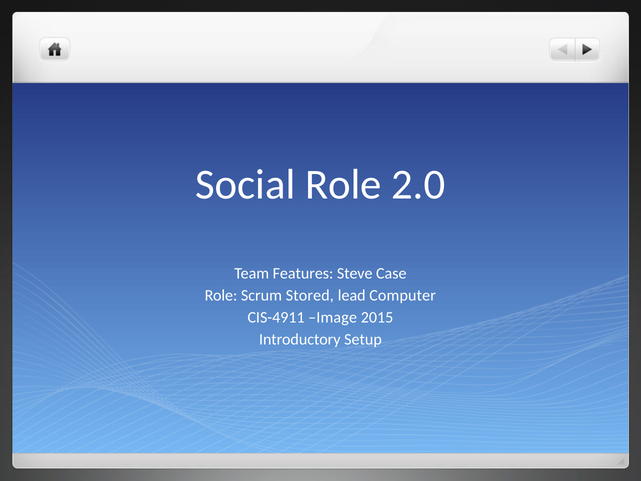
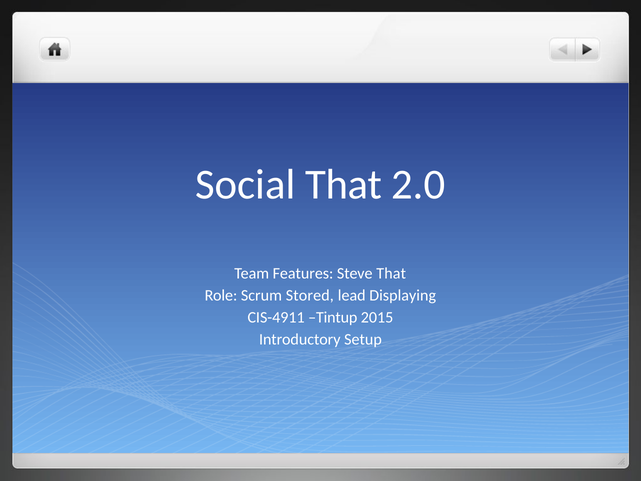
Social Role: Role -> That
Steve Case: Case -> That
Computer: Computer -> Displaying
Image: Image -> Tintup
